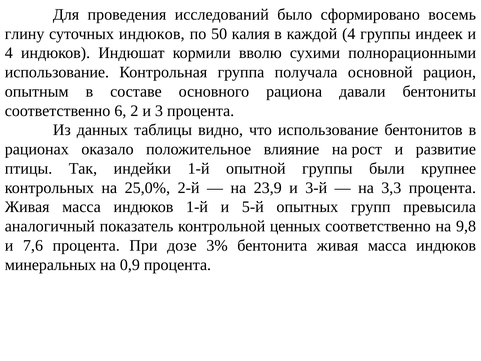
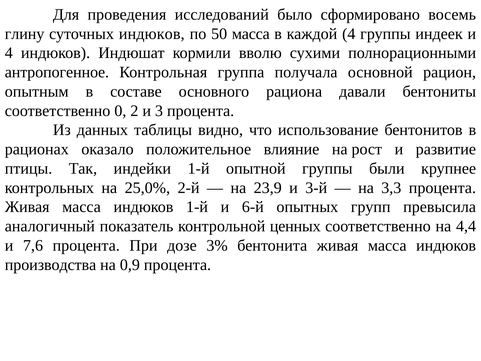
50 калия: калия -> масса
использование at (57, 72): использование -> антропогенное
6: 6 -> 0
5-й: 5-й -> 6-й
9,8: 9,8 -> 4,4
минеральных: минеральных -> производства
